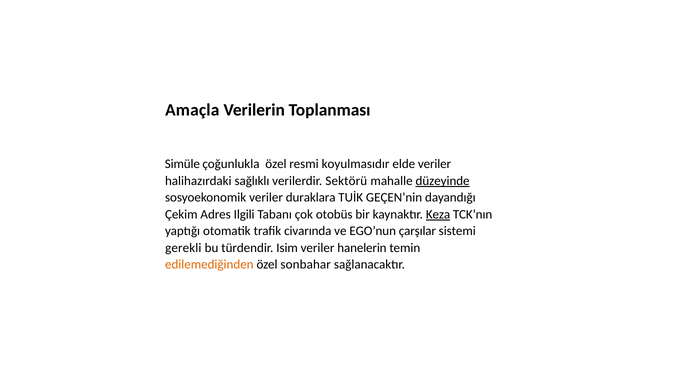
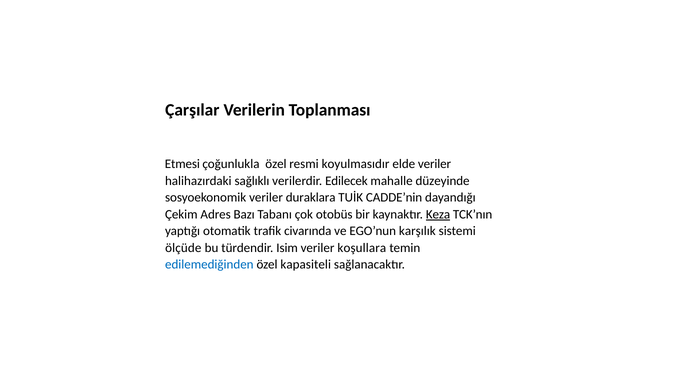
Amaçla: Amaçla -> Çarşılar
Simüle: Simüle -> Etmesi
Sektörü: Sektörü -> Edilecek
düzeyinde underline: present -> none
GEÇEN’nin: GEÇEN’nin -> CADDE’nin
Ilgili: Ilgili -> Bazı
çarşılar: çarşılar -> karşılık
gerekli: gerekli -> ölçüde
hanelerin: hanelerin -> koşullara
edilemediğinden colour: orange -> blue
sonbahar: sonbahar -> kapasiteli
